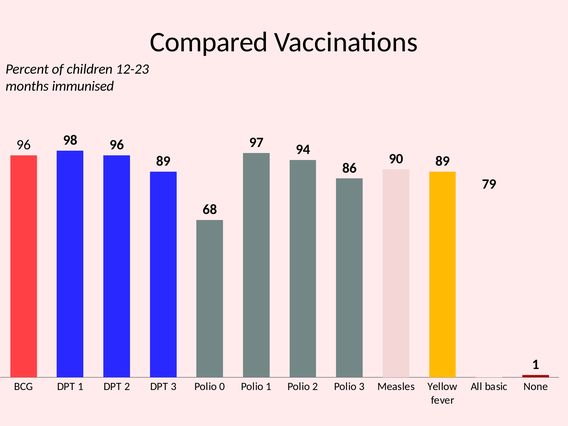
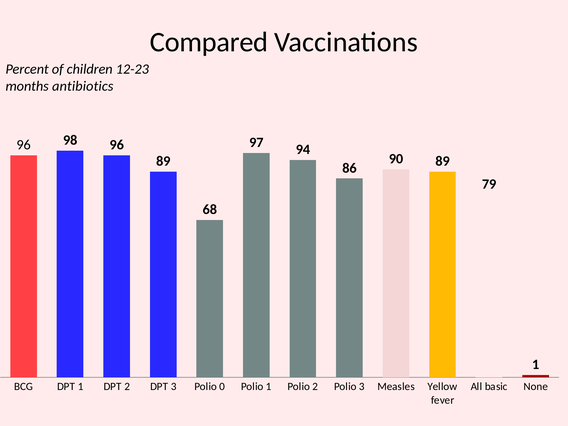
immunised: immunised -> antibiotics
